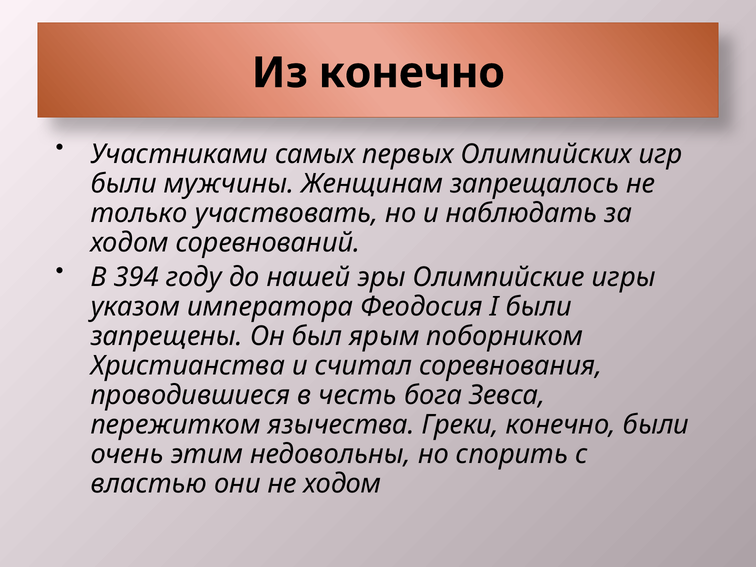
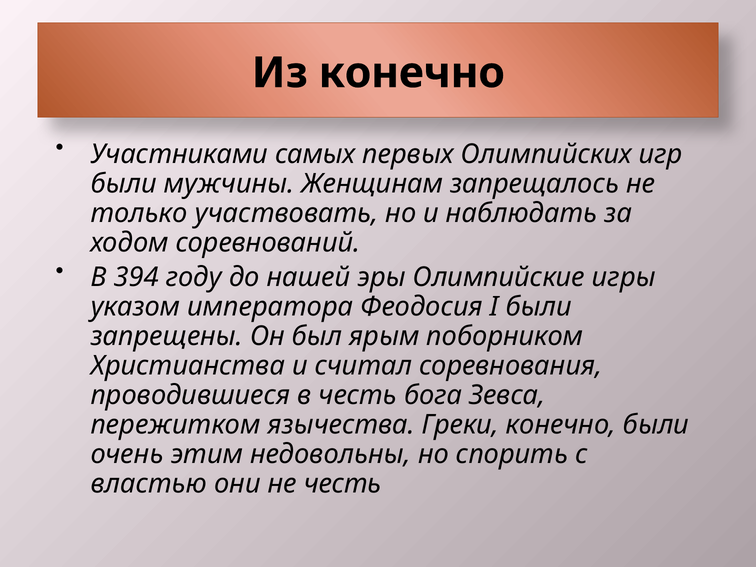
не ходом: ходом -> честь
